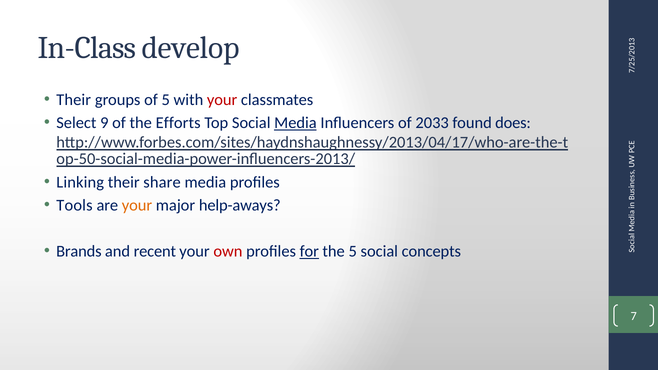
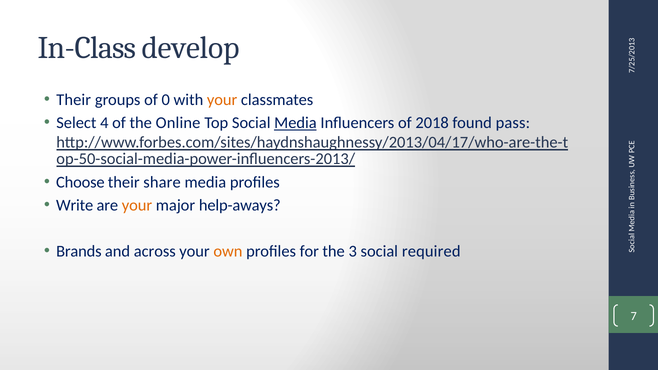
of 5: 5 -> 0
your at (222, 100) colour: red -> orange
9: 9 -> 4
Efforts: Efforts -> Online
2033: 2033 -> 2018
does: does -> pass
Linking: Linking -> Choose
Tools: Tools -> Write
recent: recent -> across
own colour: red -> orange
for underline: present -> none
the 5: 5 -> 3
concepts: concepts -> required
